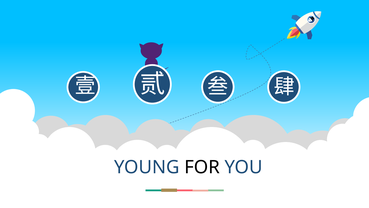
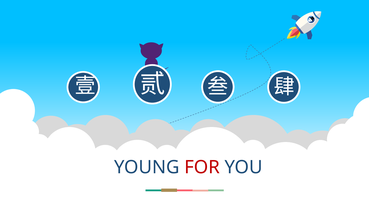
FOR colour: black -> red
